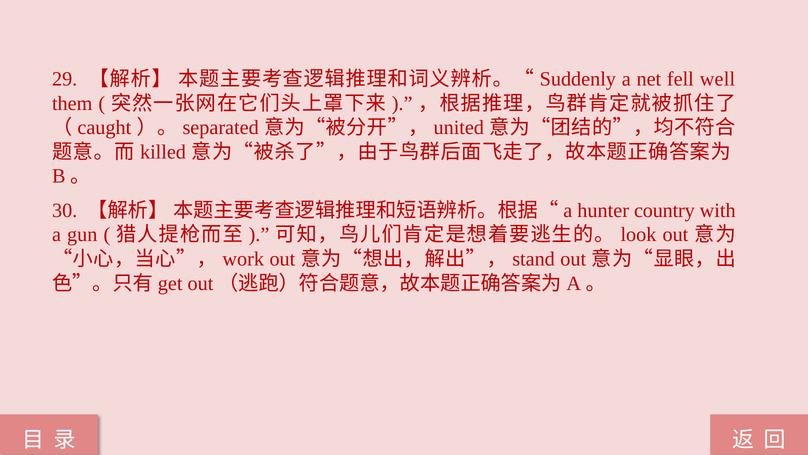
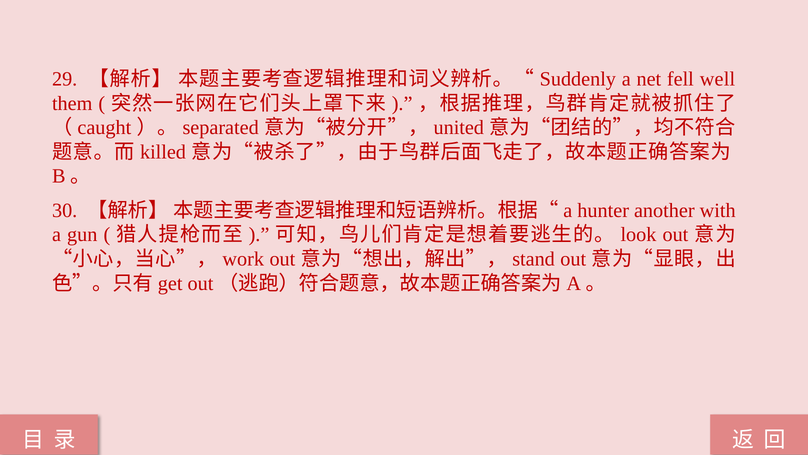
country: country -> another
